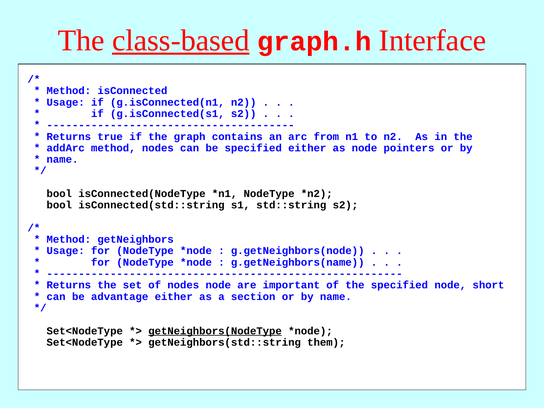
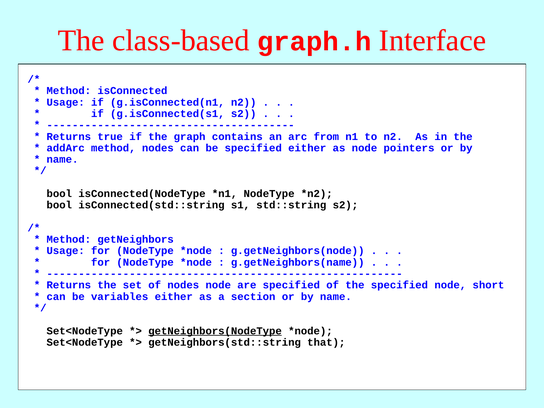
class-based underline: present -> none
are important: important -> specified
advantage: advantage -> variables
getNeighbors(std::string them: them -> that
